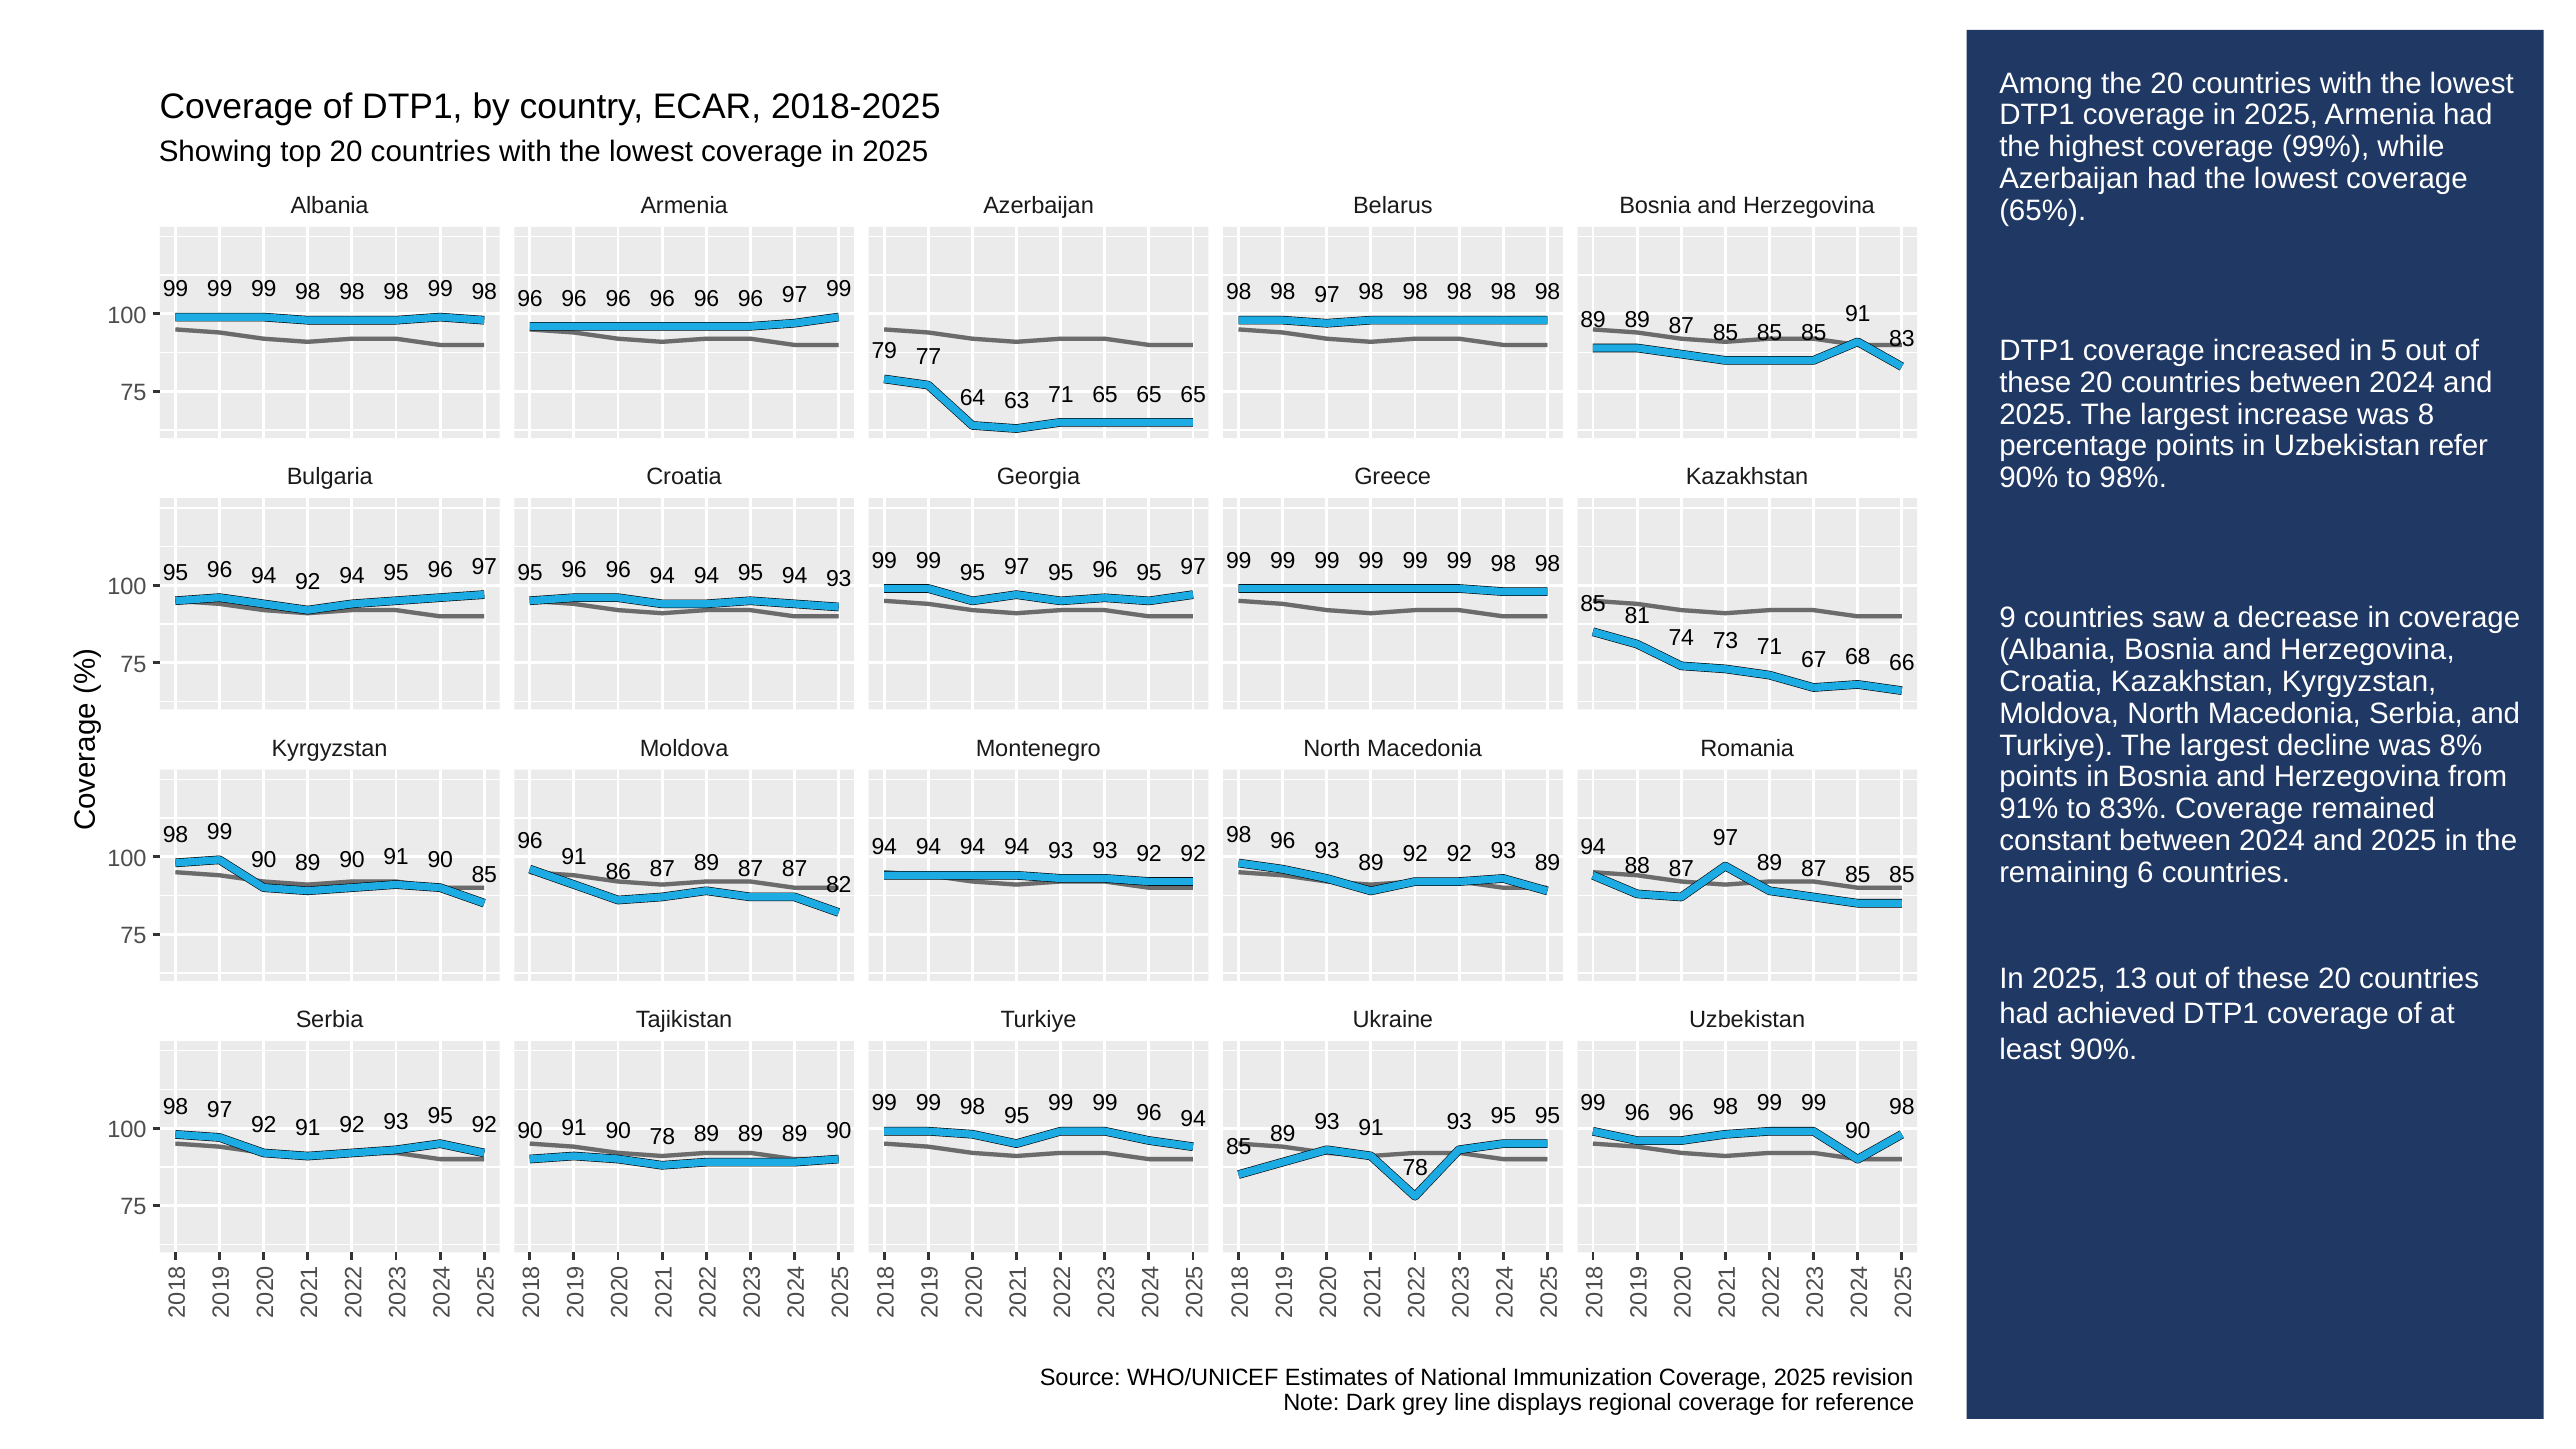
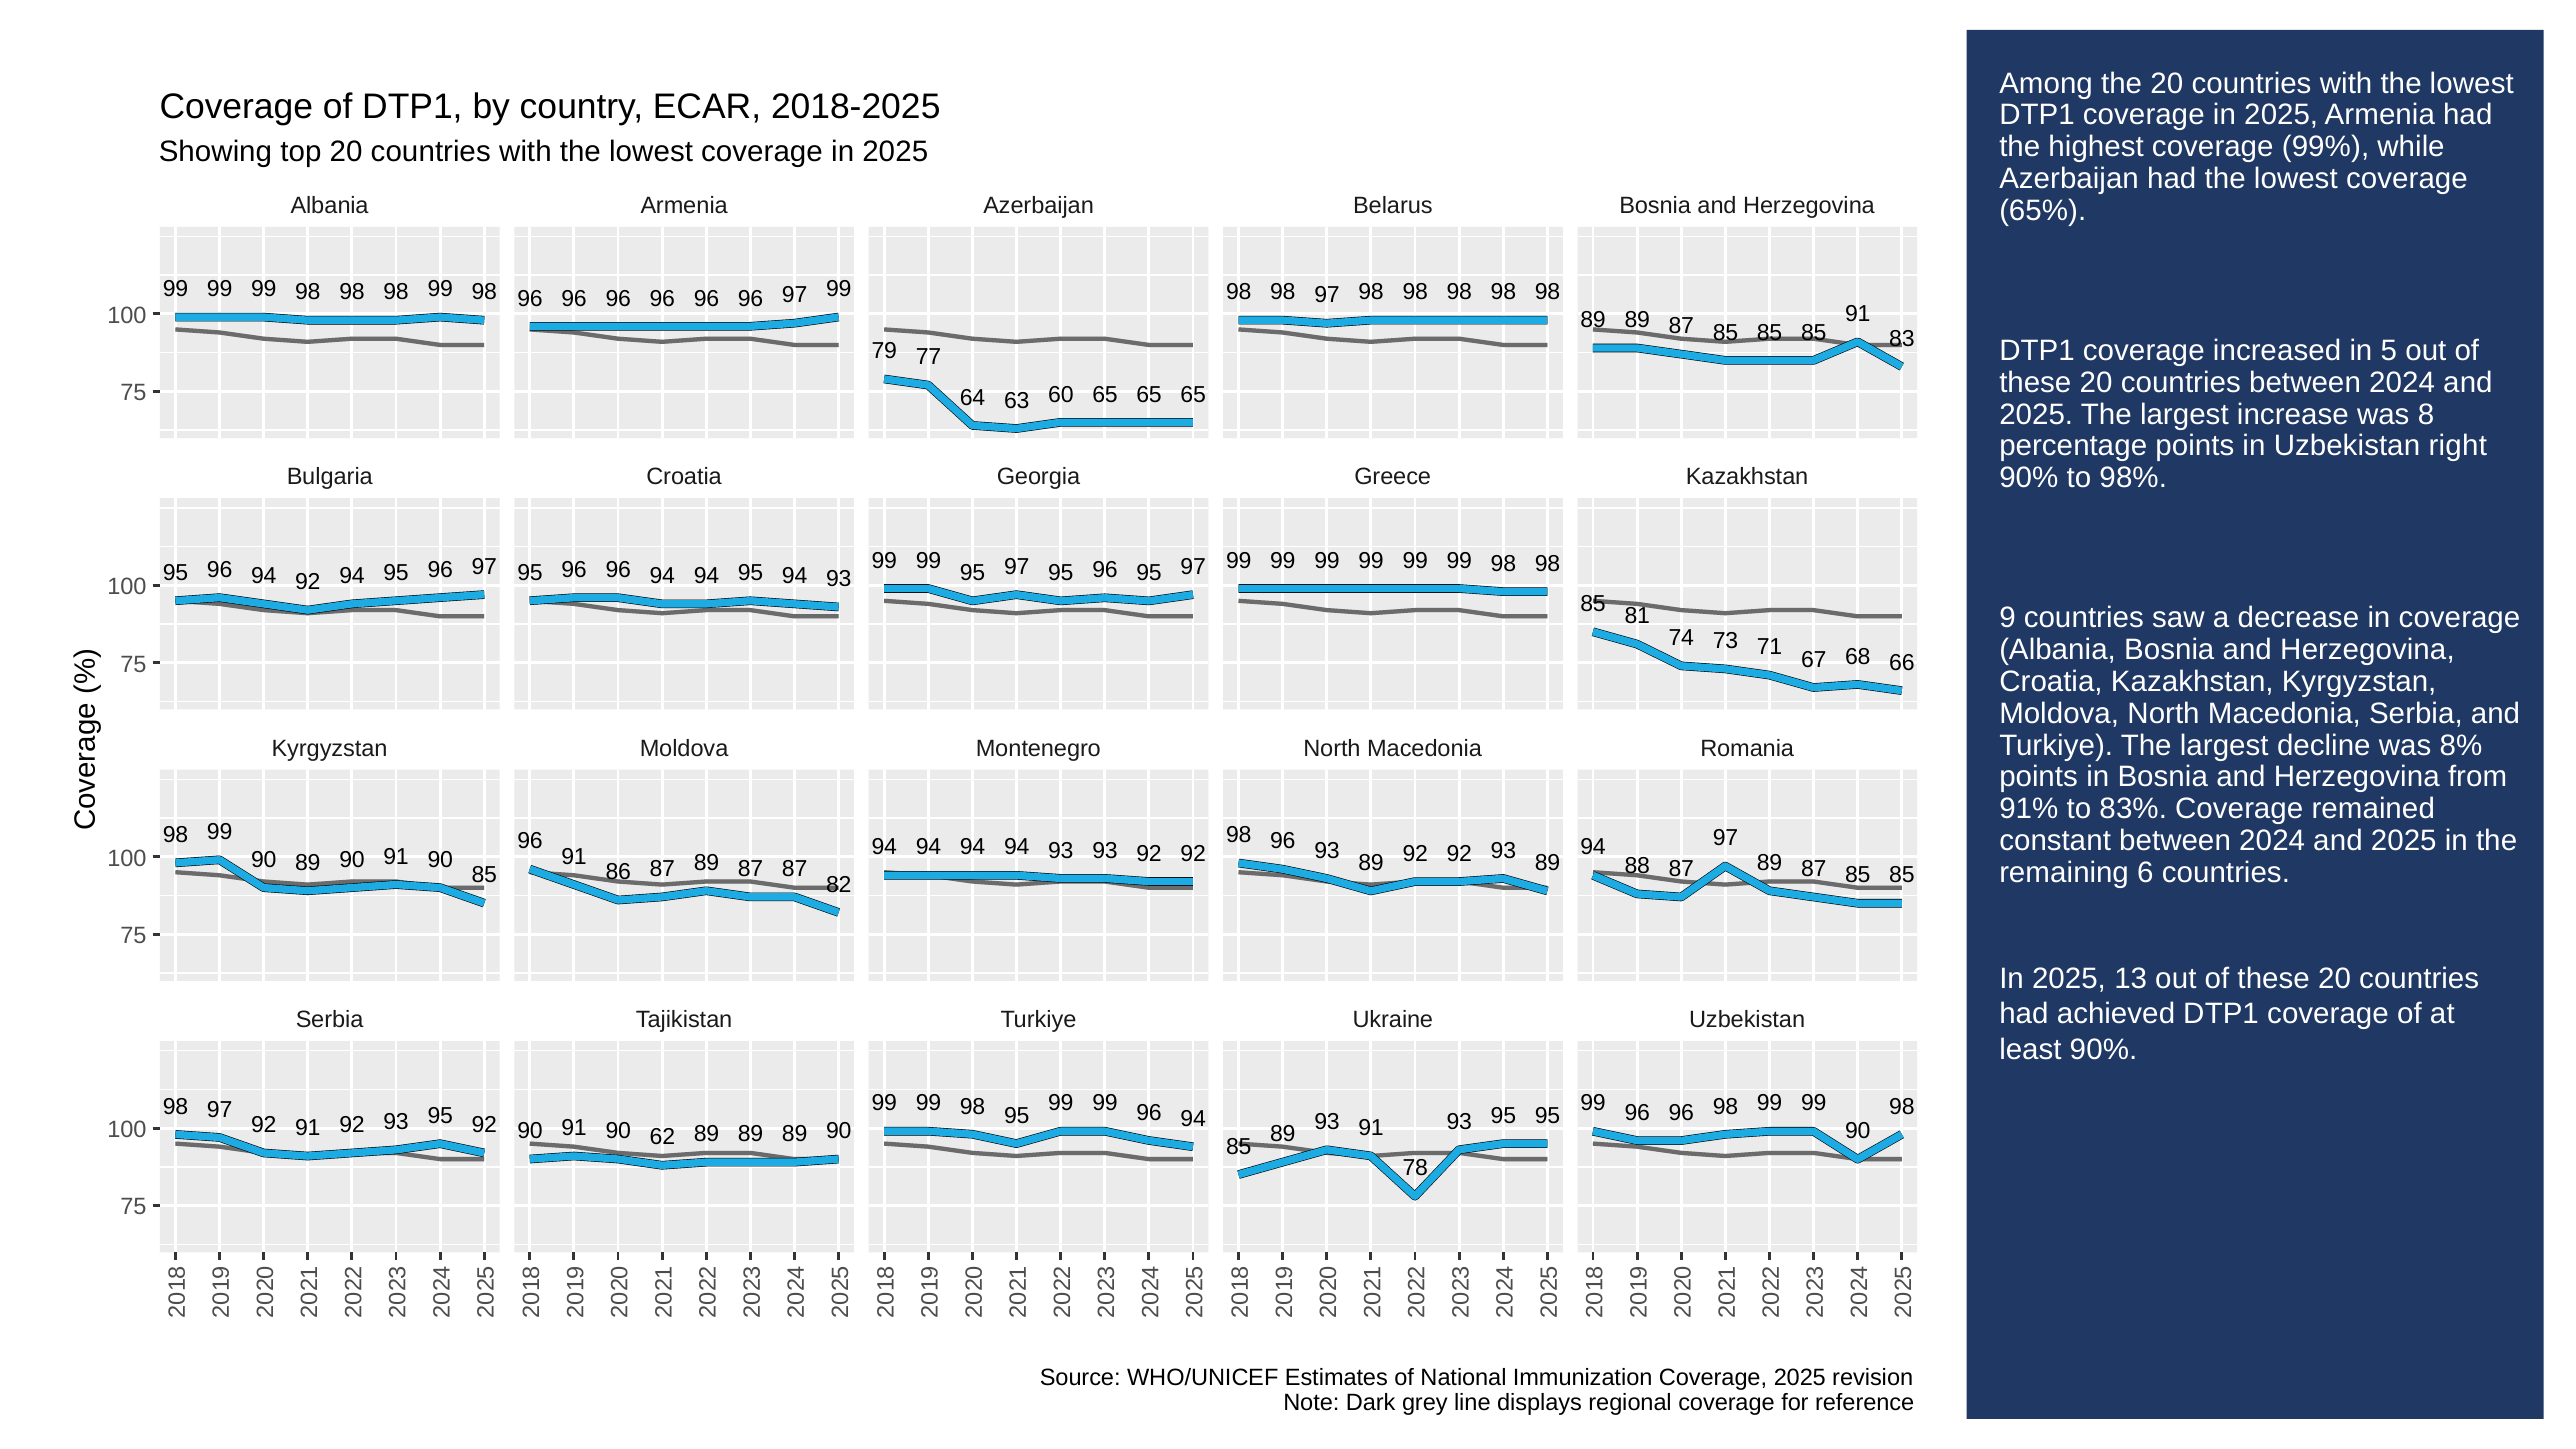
63 71: 71 -> 60
refer: refer -> right
90 78: 78 -> 62
